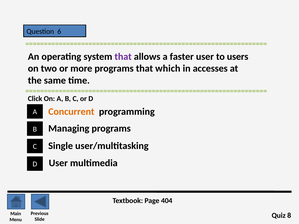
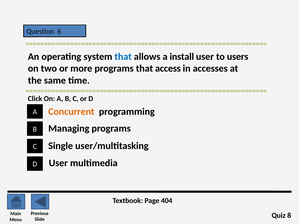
that at (123, 57) colour: purple -> blue
faster: faster -> install
which: which -> access
